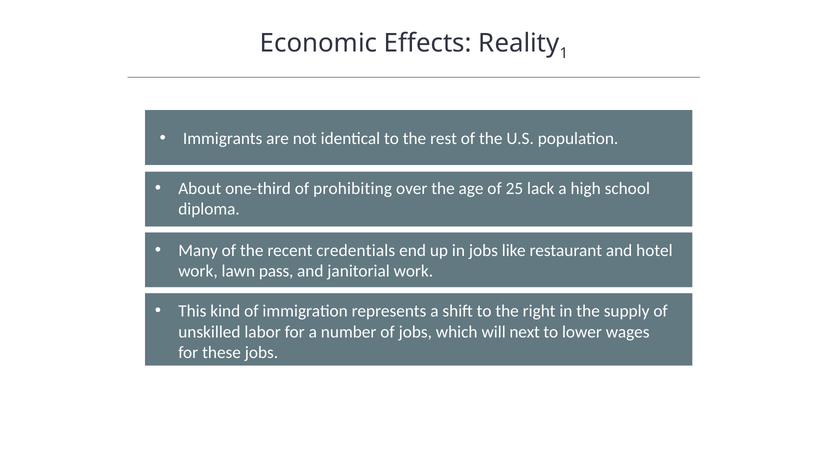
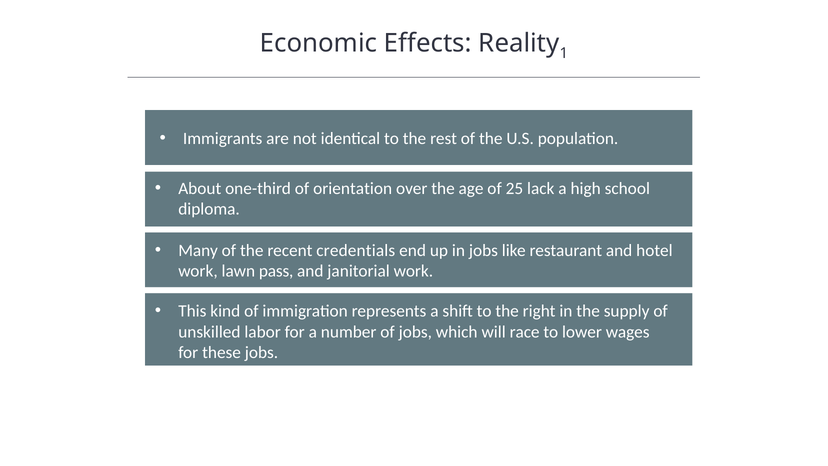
prohibiting: prohibiting -> orientation
next: next -> race
